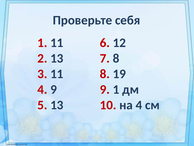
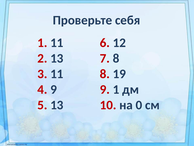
на 4: 4 -> 0
